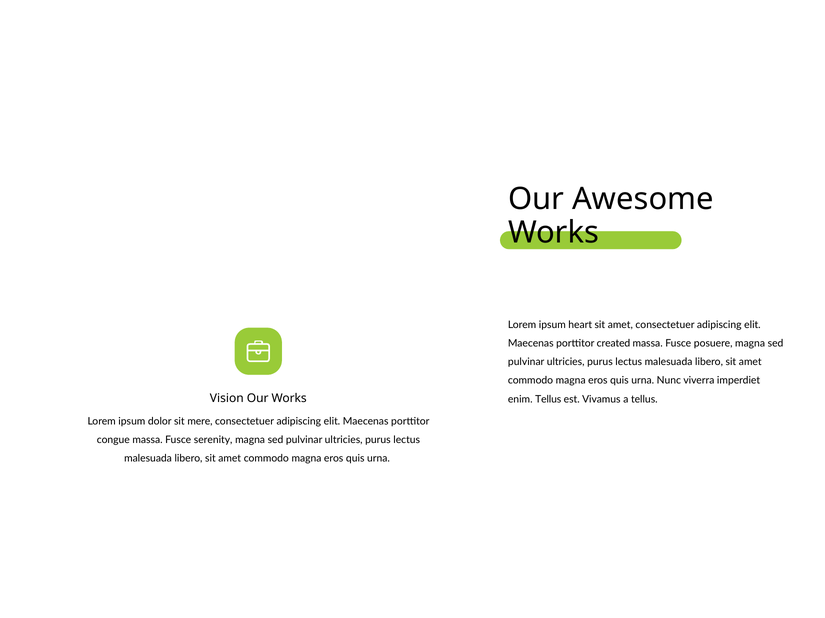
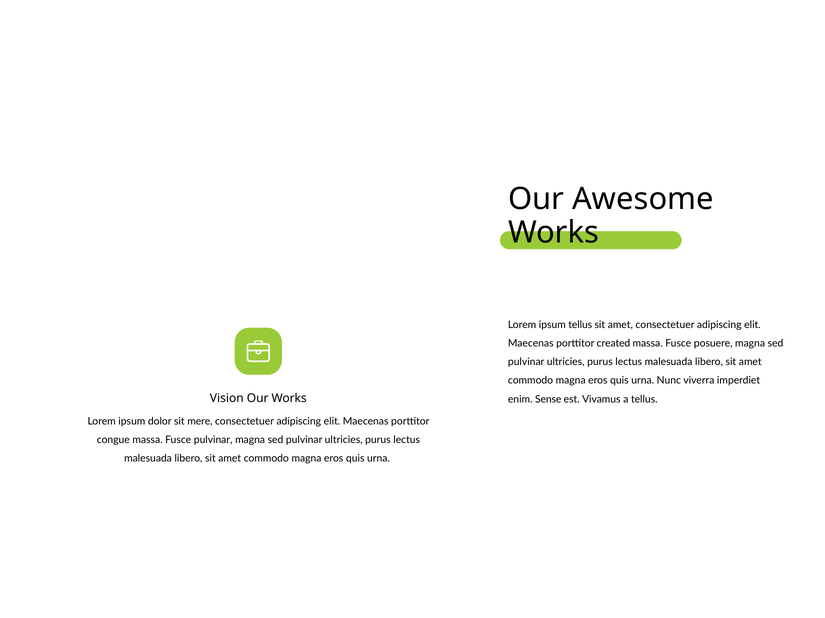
ipsum heart: heart -> tellus
enim Tellus: Tellus -> Sense
Fusce serenity: serenity -> pulvinar
